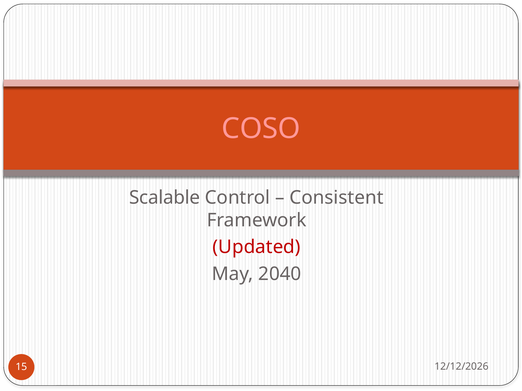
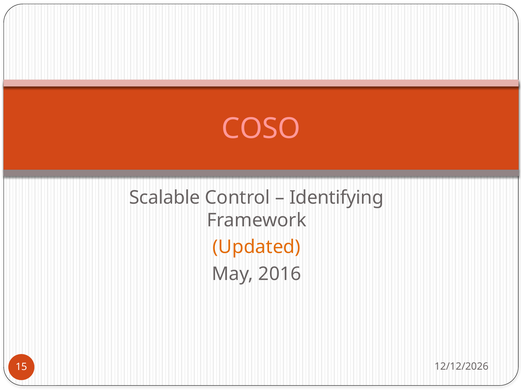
Consistent: Consistent -> Identifying
Updated colour: red -> orange
2040: 2040 -> 2016
